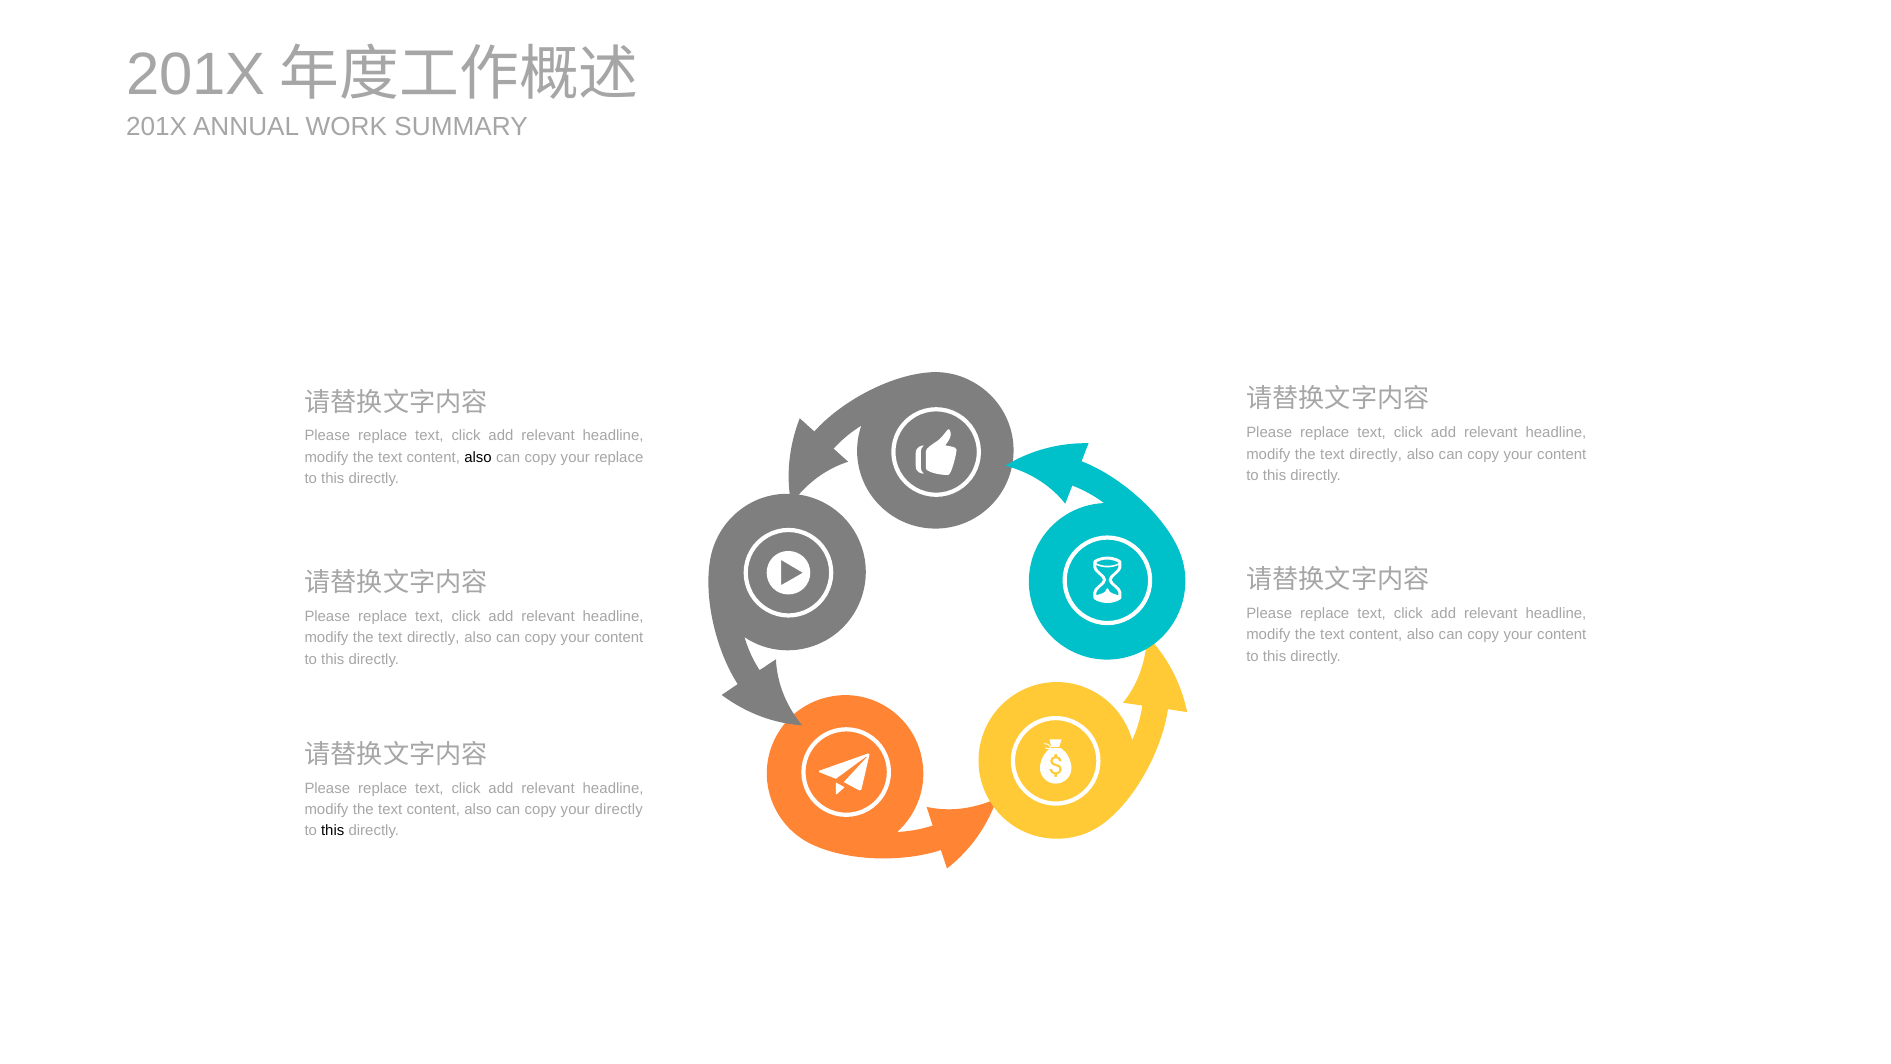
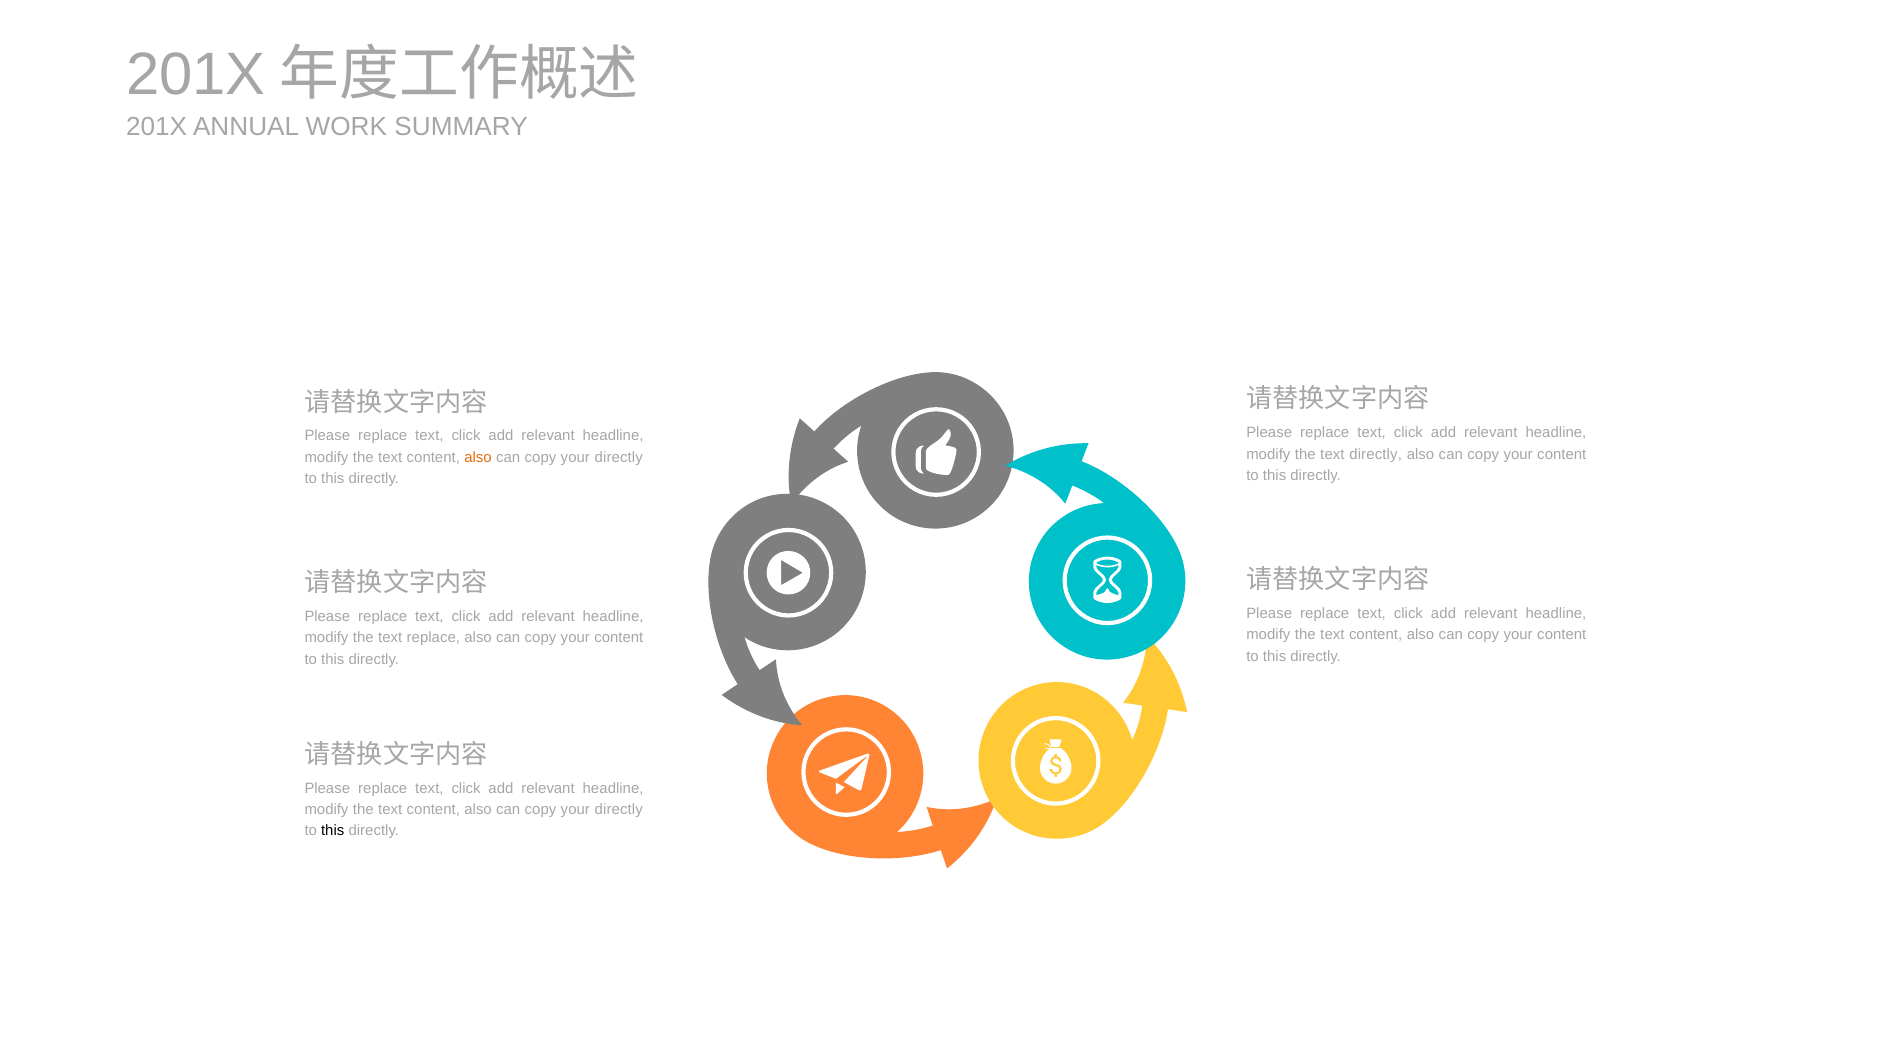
also at (478, 457) colour: black -> orange
replace at (619, 457): replace -> directly
directly at (433, 638): directly -> replace
